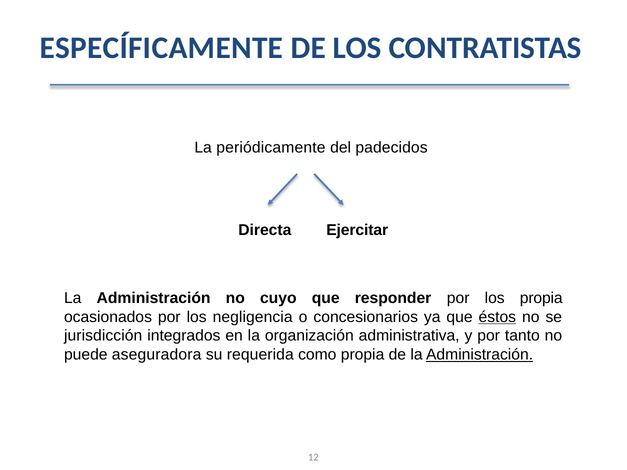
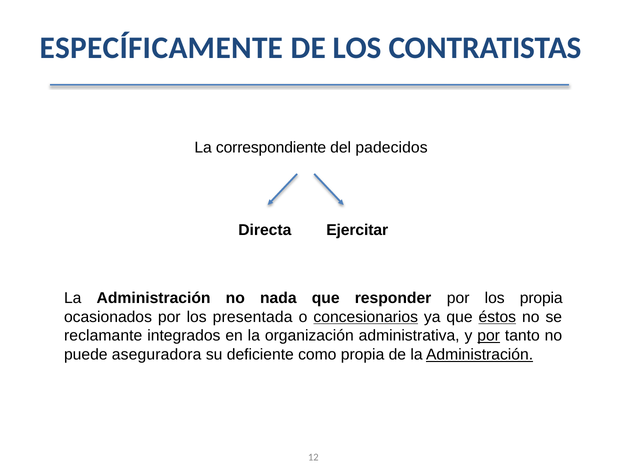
periódicamente: periódicamente -> correspondiente
cuyo: cuyo -> nada
negligencia: negligencia -> presentada
concesionarios underline: none -> present
jurisdicción: jurisdicción -> reclamante
por at (489, 336) underline: none -> present
requerida: requerida -> deficiente
